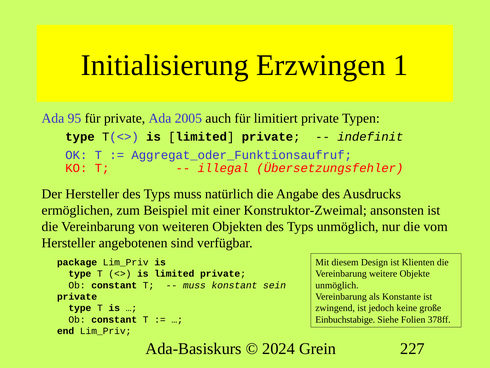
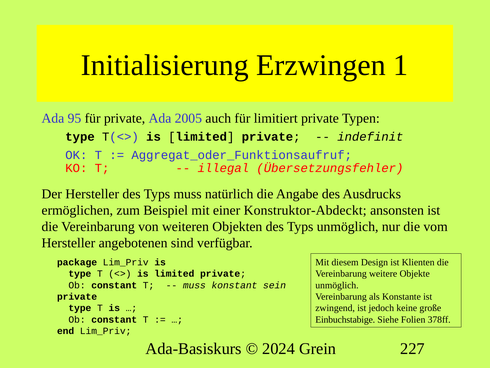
Konstruktor-Zweimal: Konstruktor-Zweimal -> Konstruktor-Abdeckt
